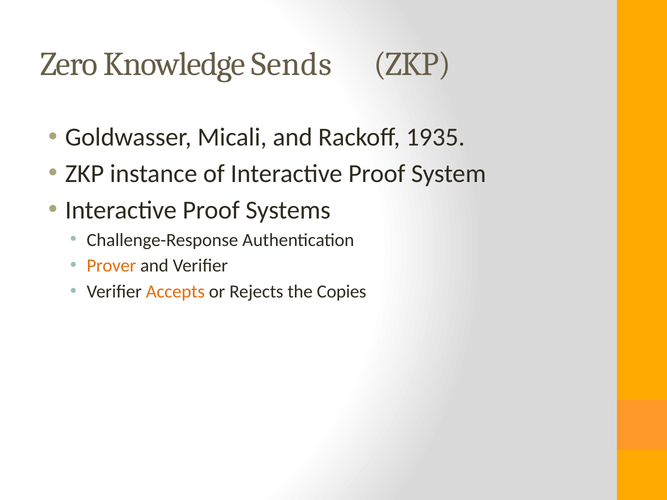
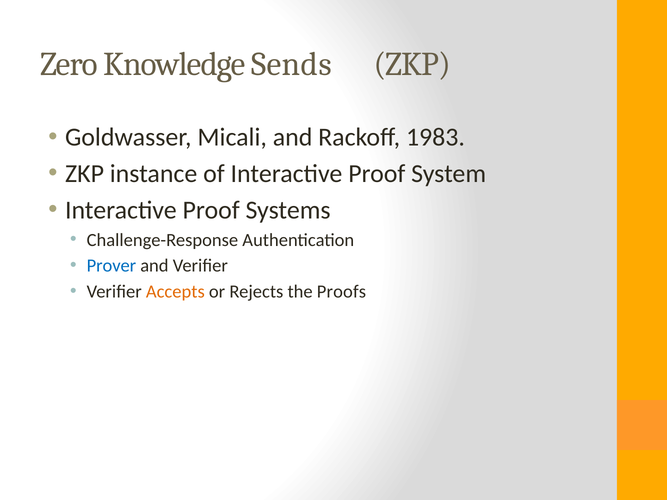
1935: 1935 -> 1983
Prover colour: orange -> blue
Copies: Copies -> Proofs
